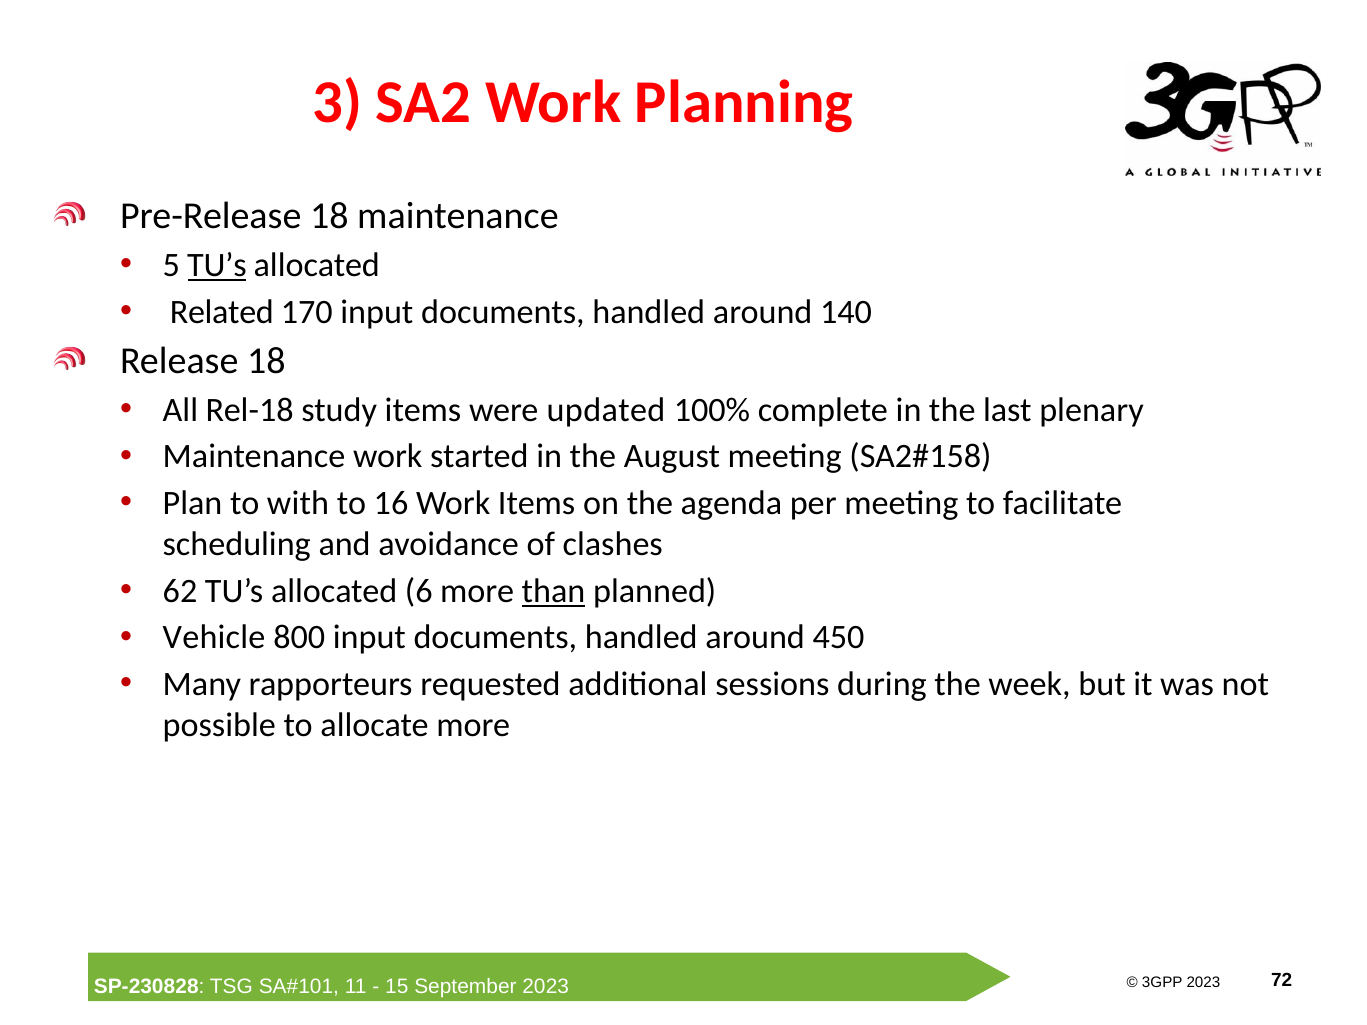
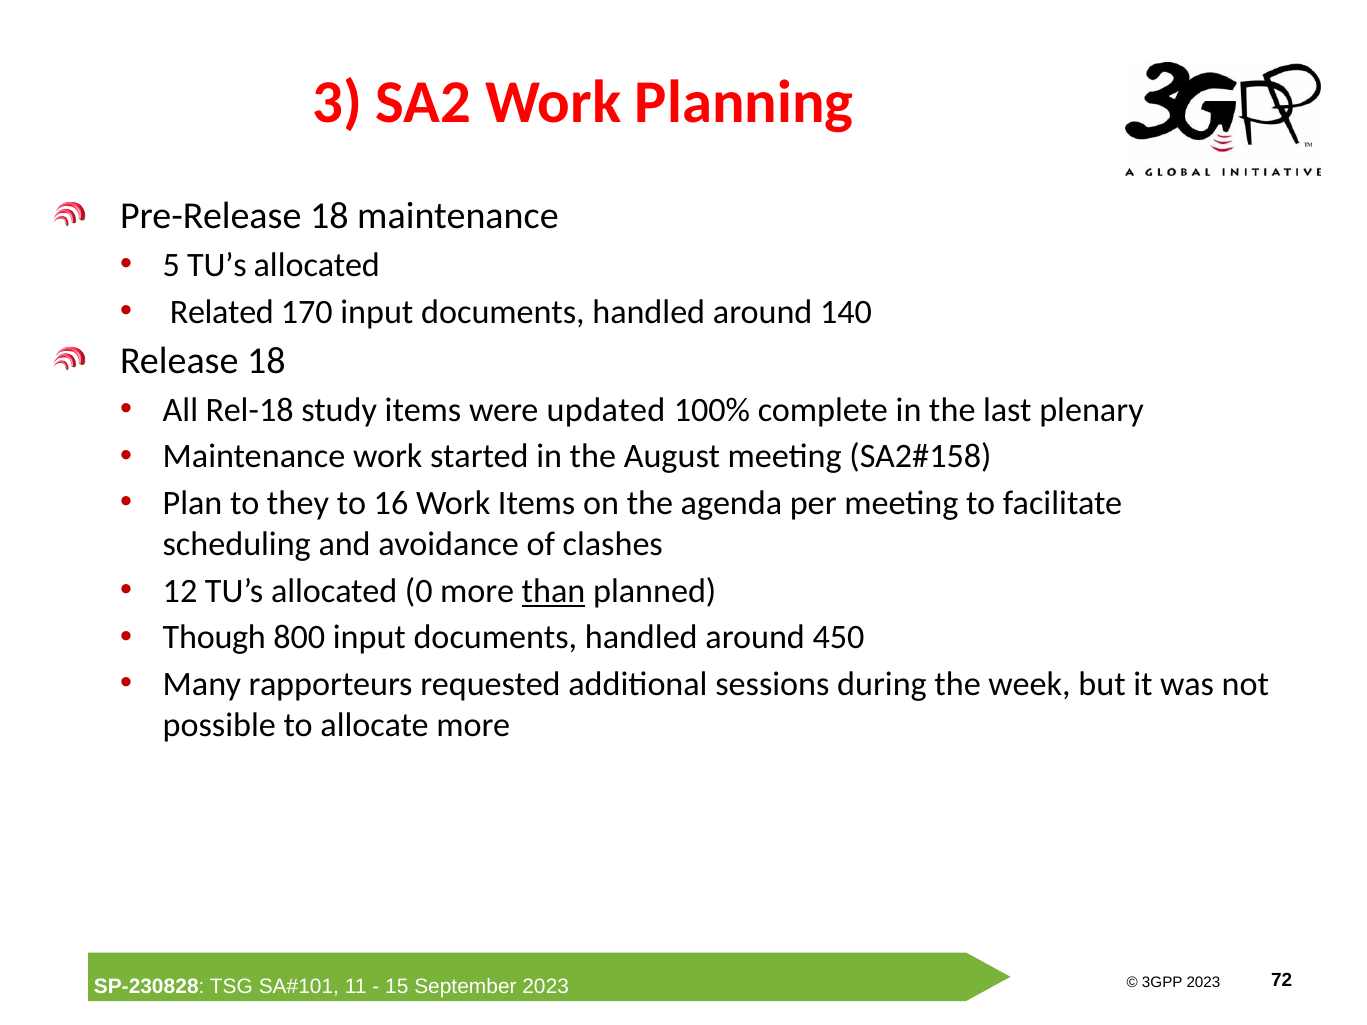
TU’s at (217, 265) underline: present -> none
with: with -> they
62: 62 -> 12
6: 6 -> 0
Vehicle: Vehicle -> Though
